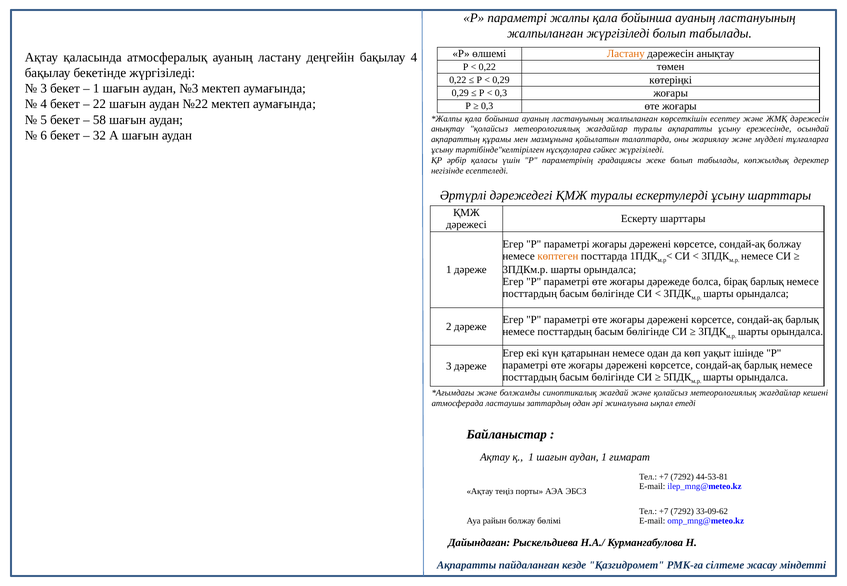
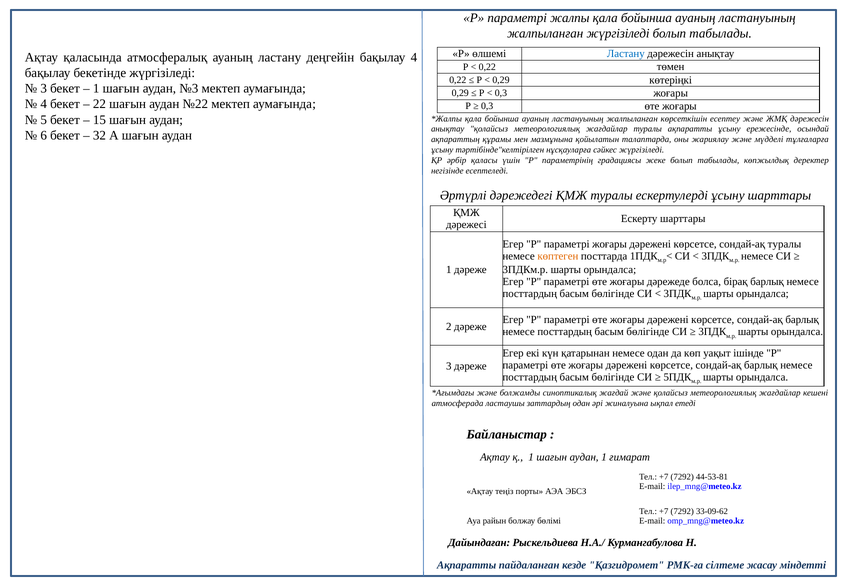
Ластану at (626, 54) colour: orange -> blue
58: 58 -> 15
сондай-ақ болжау: болжау -> туралы
